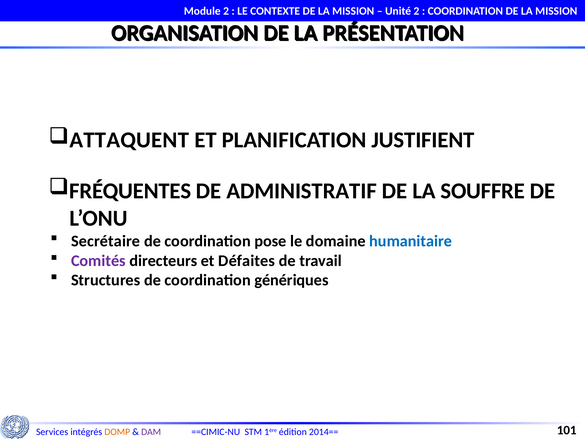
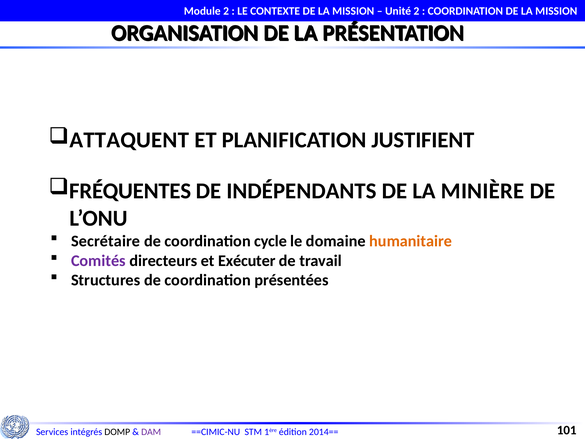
ADMINISTRATIF: ADMINISTRATIF -> INDÉPENDANTS
SOUFFRE: SOUFFRE -> MINIÈRE
pose: pose -> cycle
humanitaire colour: blue -> orange
Défaites: Défaites -> Exécuter
génériques: génériques -> présentées
DOMP colour: orange -> black
